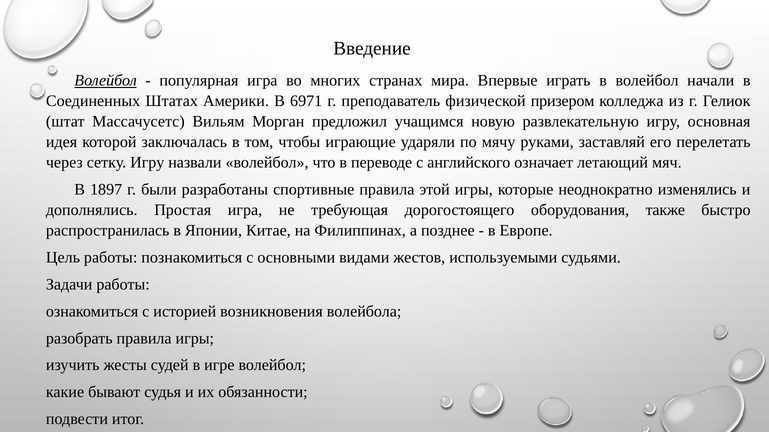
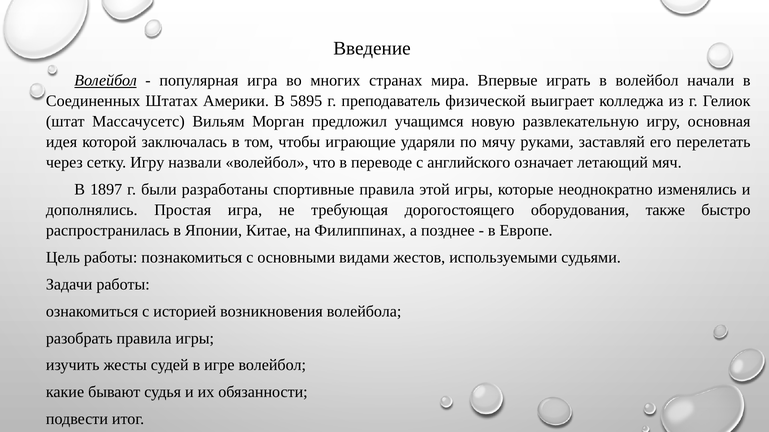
6971: 6971 -> 5895
призером: призером -> выиграет
